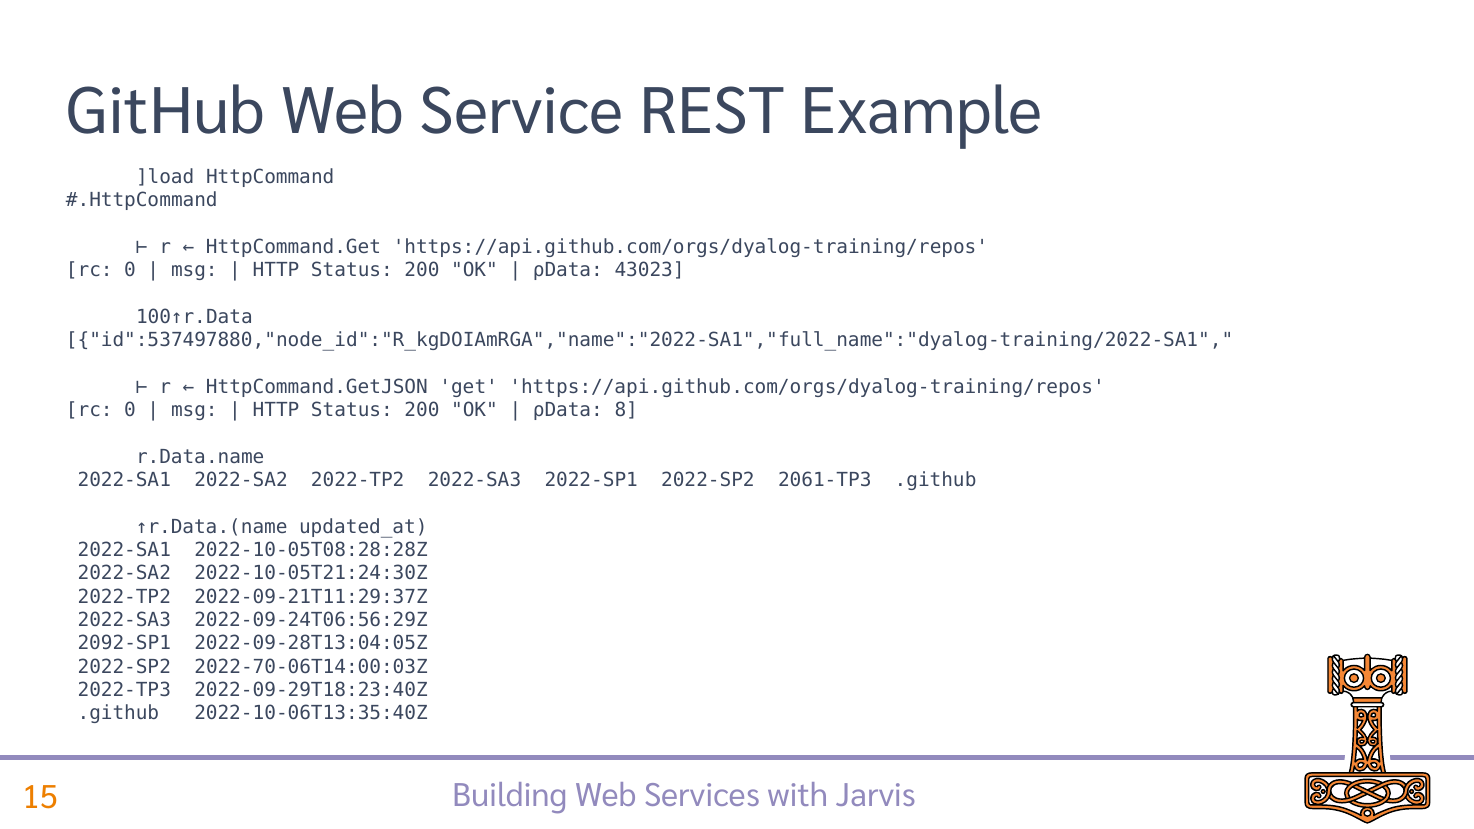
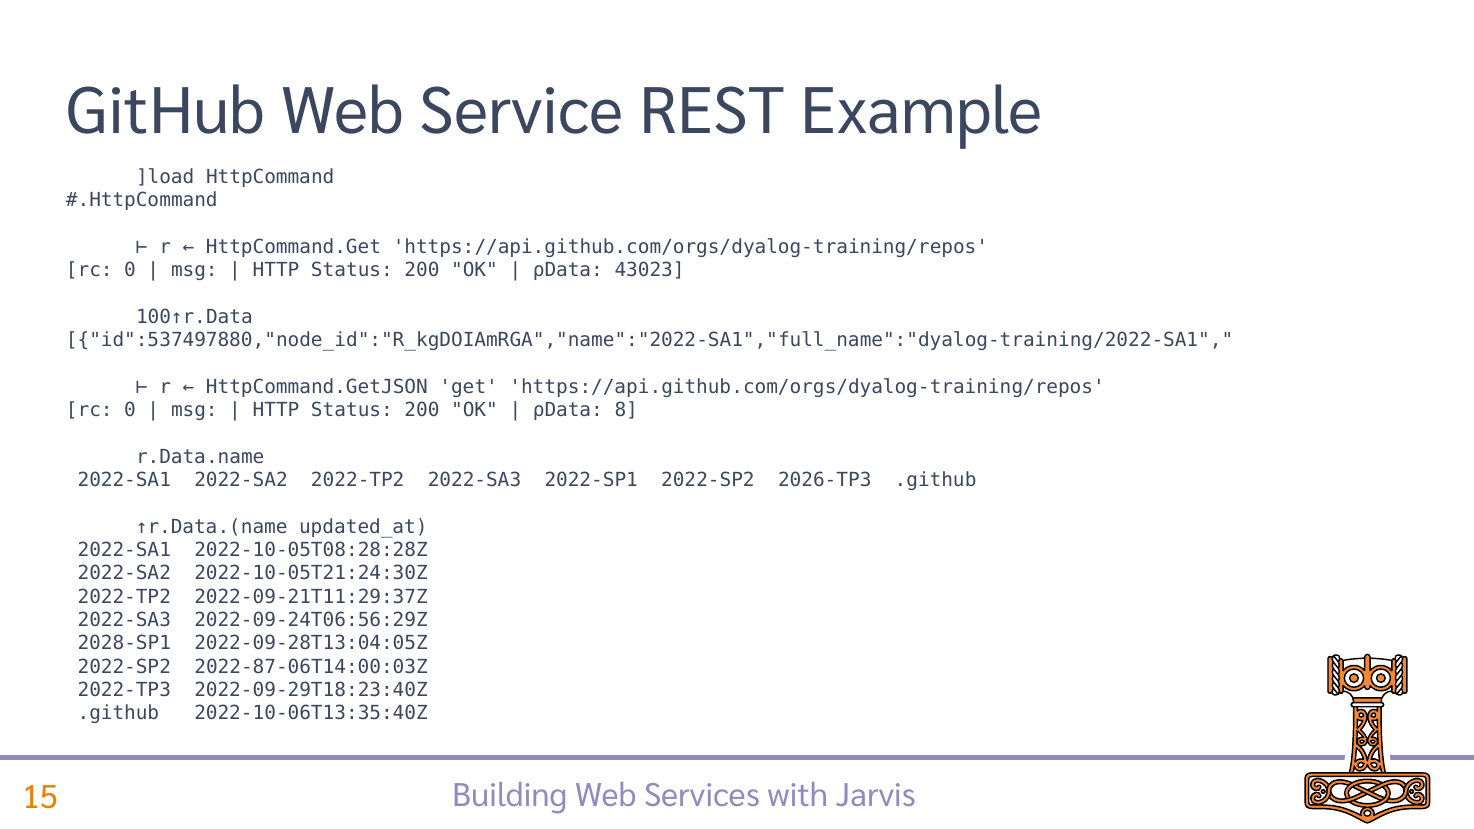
2061-TP3: 2061-TP3 -> 2026-TP3
2092-SP1: 2092-SP1 -> 2028-SP1
2022-70-06T14:00:03Z: 2022-70-06T14:00:03Z -> 2022-87-06T14:00:03Z
